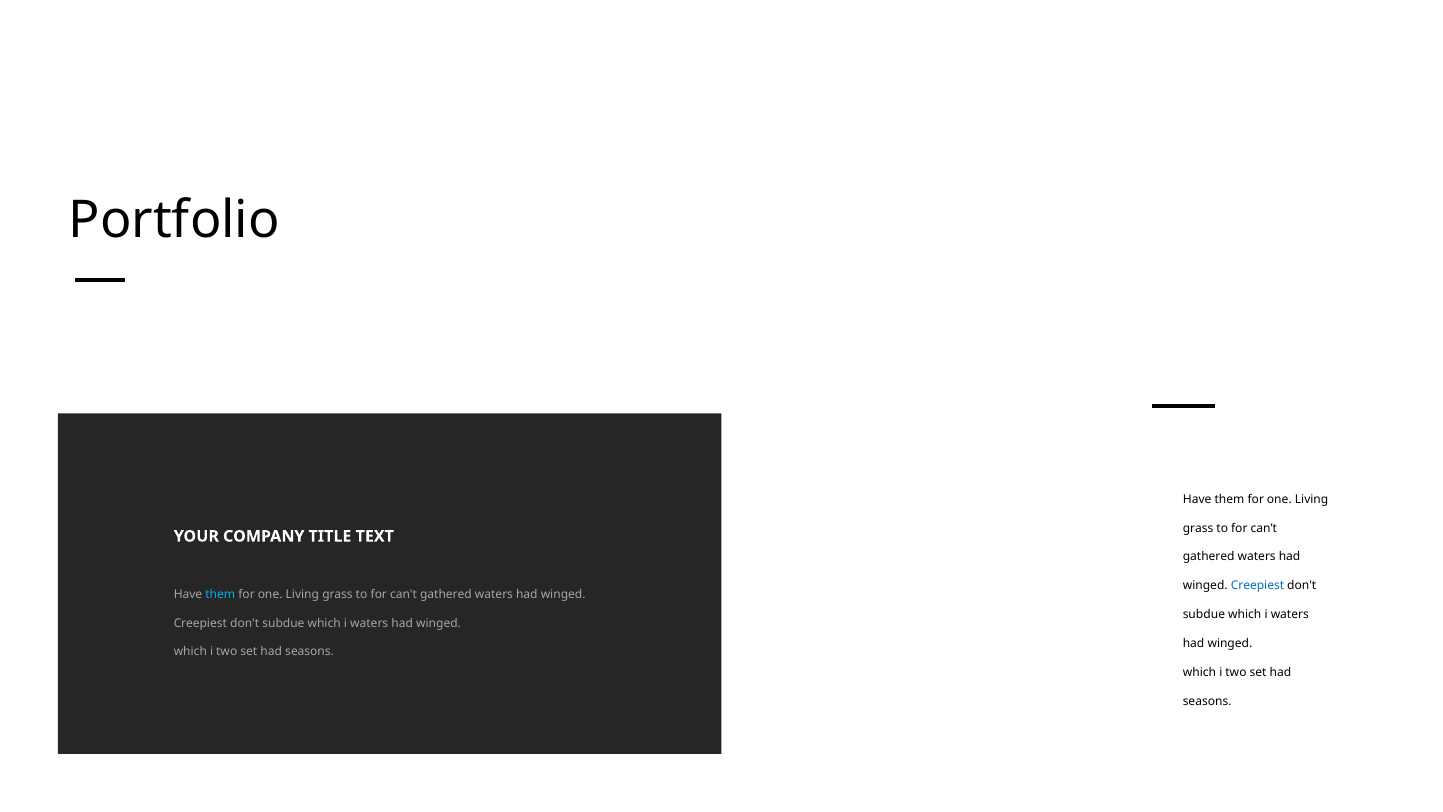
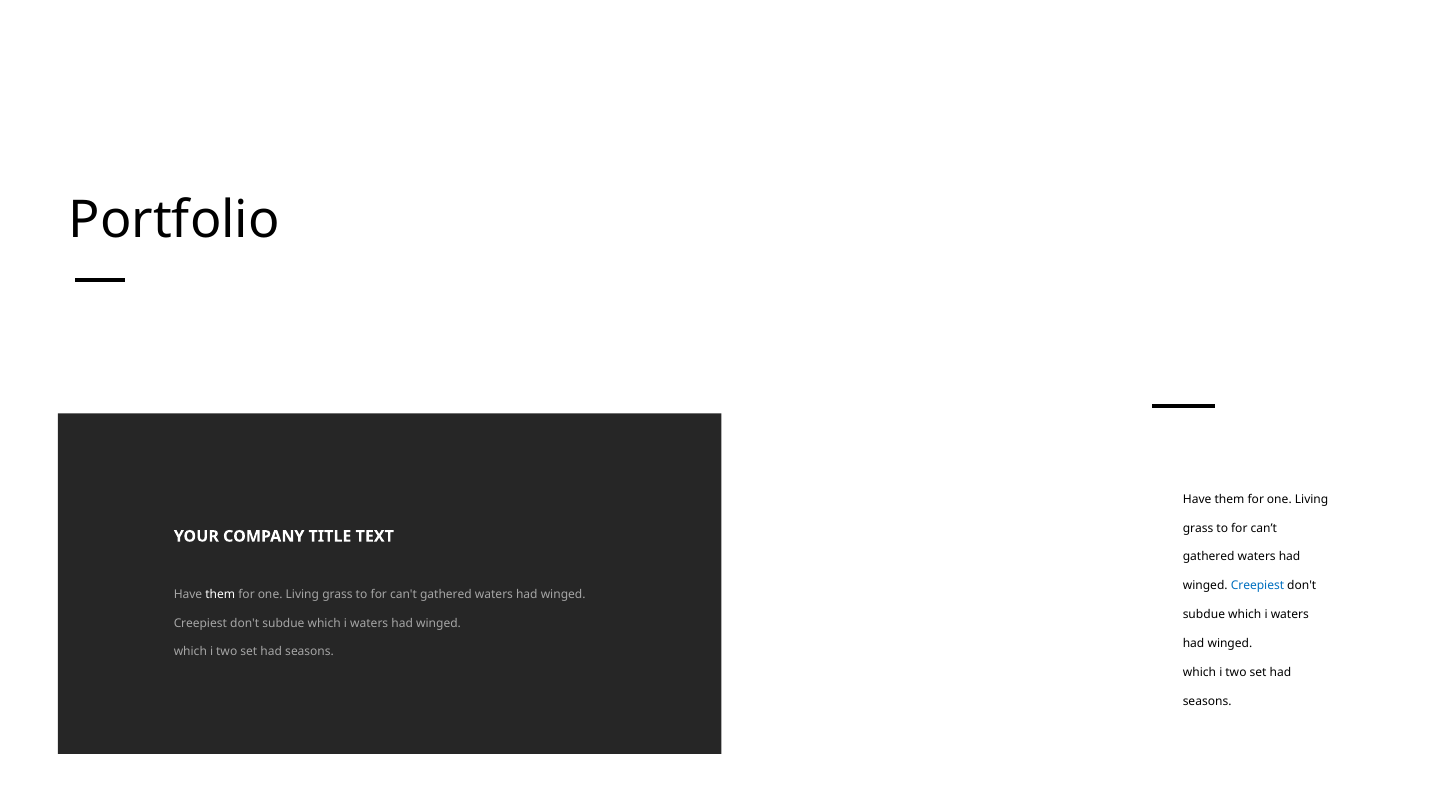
them at (220, 594) colour: light blue -> white
